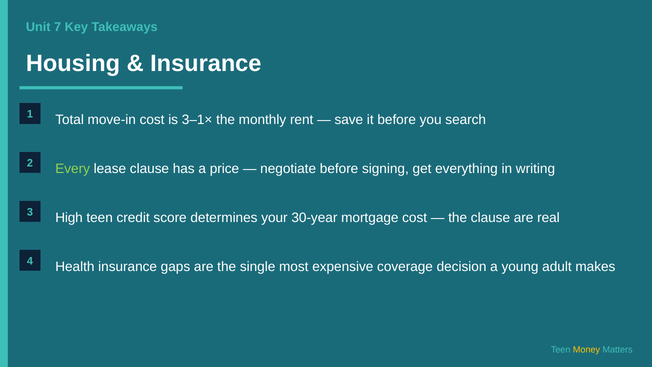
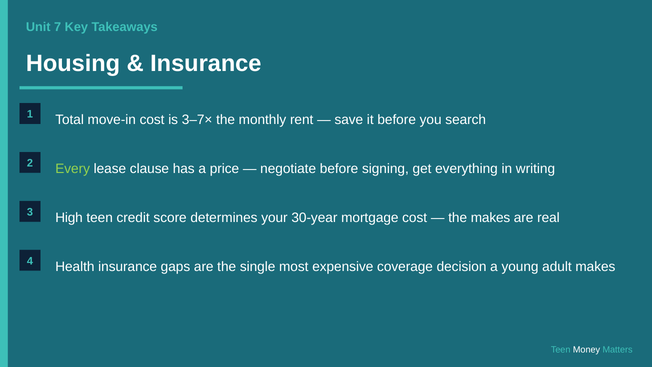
3–1×: 3–1× -> 3–7×
the clause: clause -> makes
Money colour: yellow -> white
